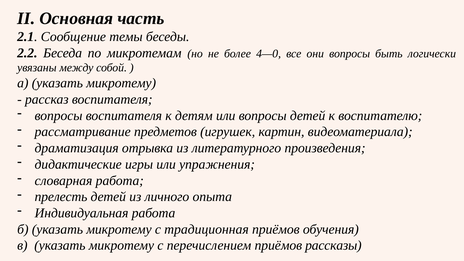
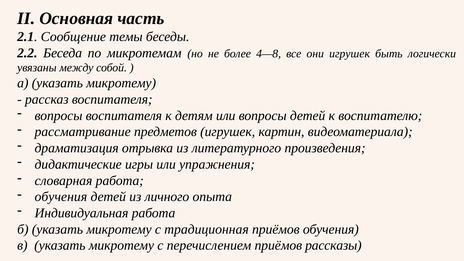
4—0: 4—0 -> 4—8
они вопросы: вопросы -> игрушек
прелесть at (61, 197): прелесть -> обучения
